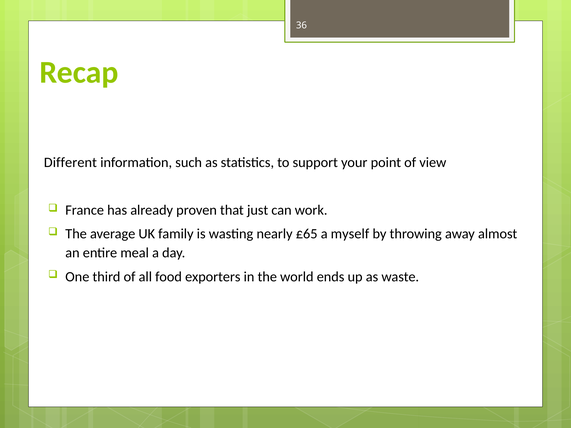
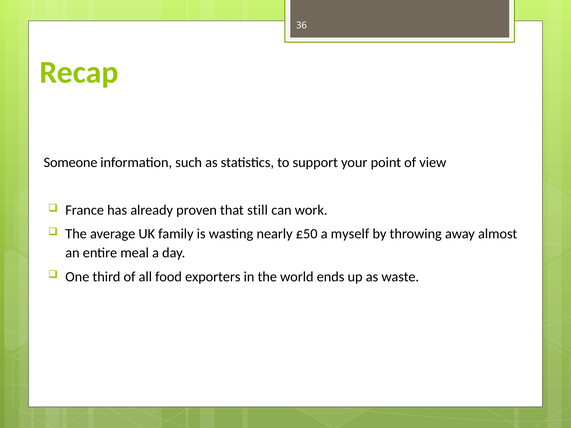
Different: Different -> Someone
just: just -> still
£65: £65 -> £50
